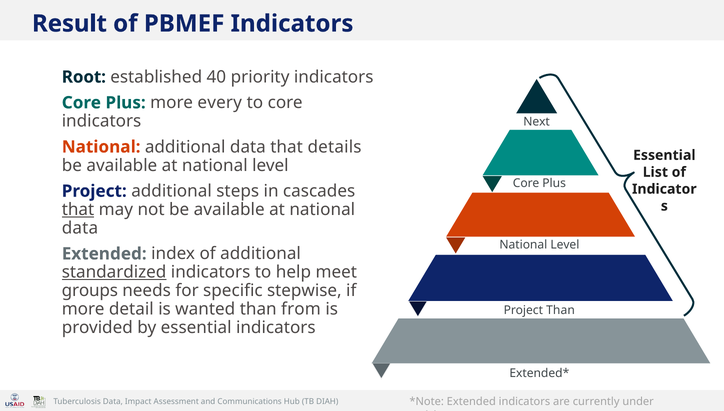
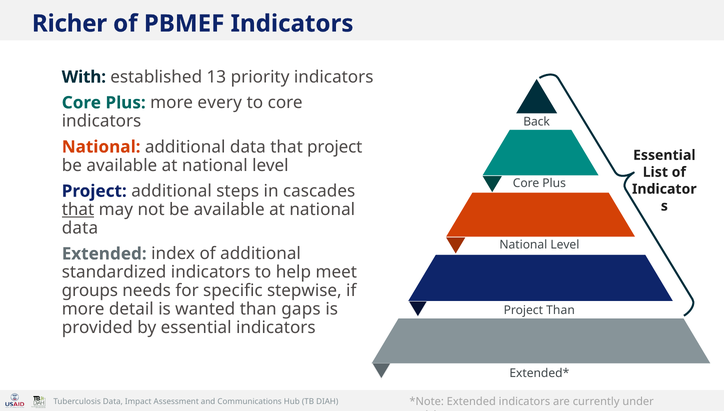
Result: Result -> Richer
Root: Root -> With
40: 40 -> 13
Next: Next -> Back
that details: details -> project
standardized underline: present -> none
from: from -> gaps
